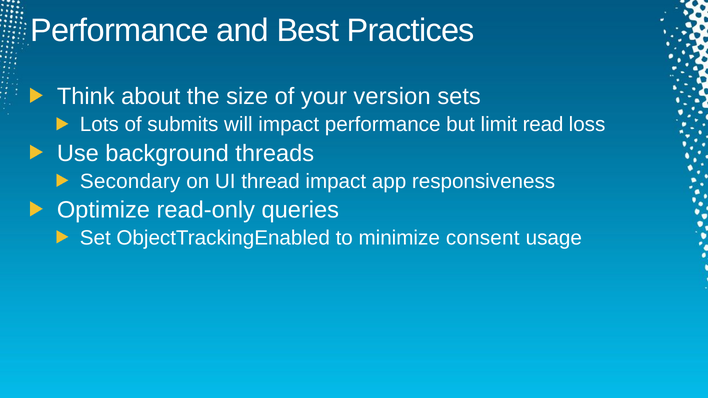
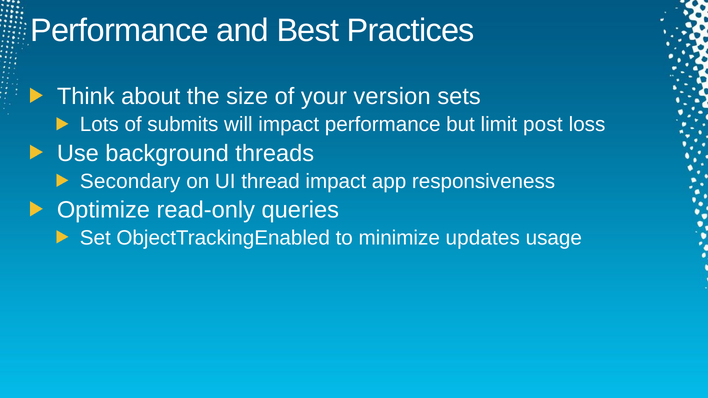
read: read -> post
consent: consent -> updates
